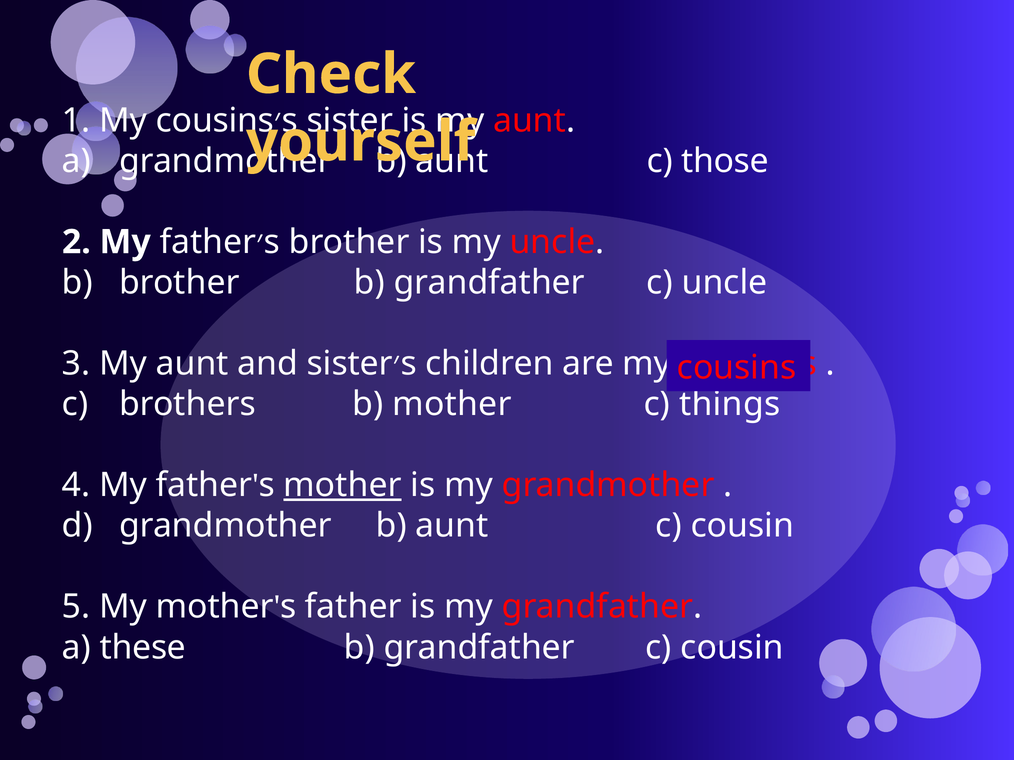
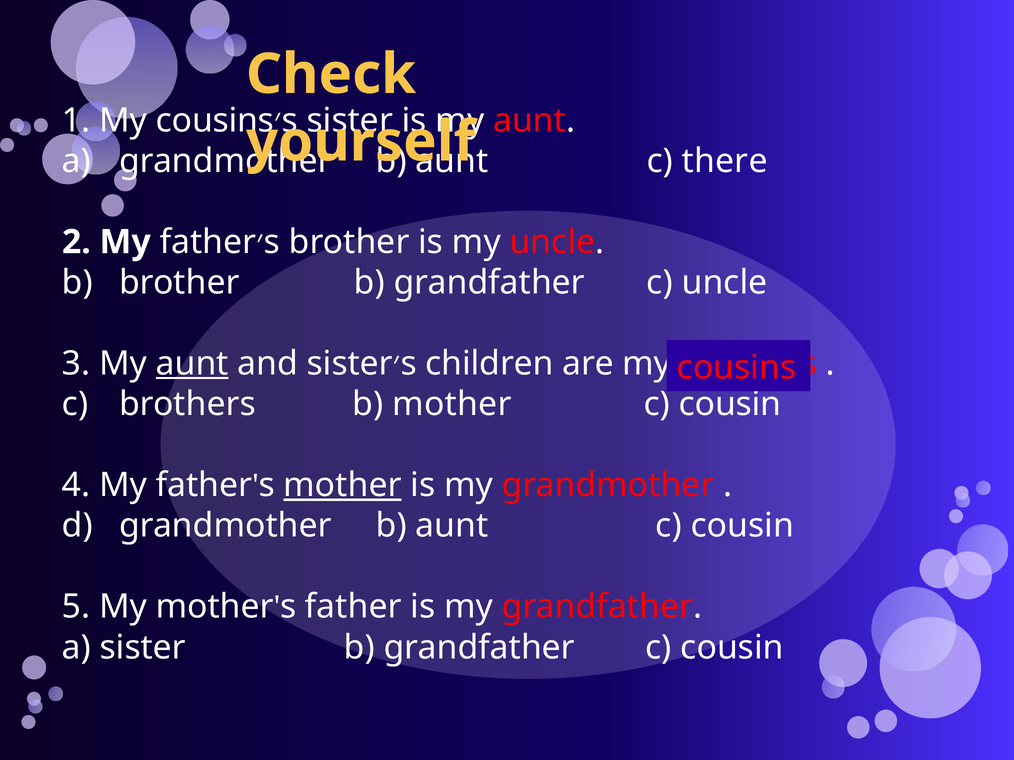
those: those -> there
aunt at (192, 364) underline: none -> present
things at (730, 404): things -> cousin
a these: these -> sister
